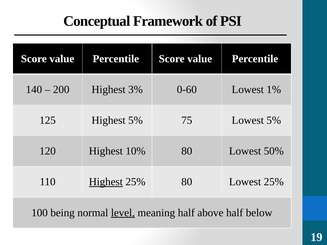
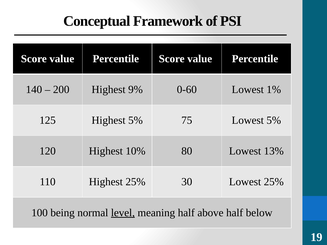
3%: 3% -> 9%
50%: 50% -> 13%
Highest at (106, 182) underline: present -> none
25% 80: 80 -> 30
